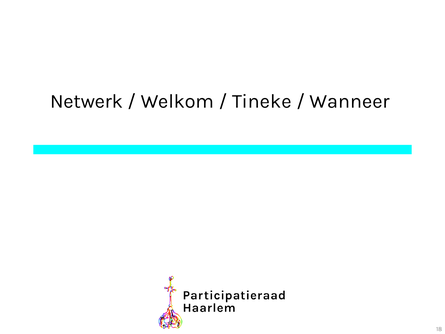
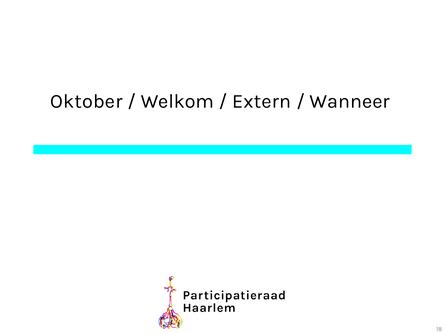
Netwerk: Netwerk -> Oktober
Tineke: Tineke -> Extern
